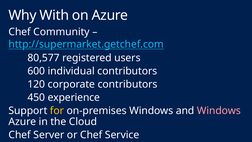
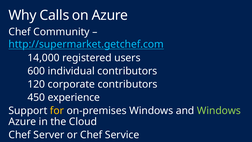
With: With -> Calls
80,577: 80,577 -> 14,000
Windows at (219, 110) colour: pink -> light green
